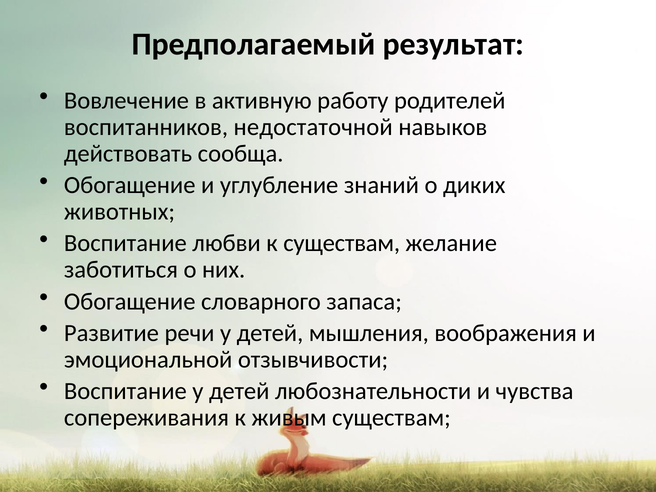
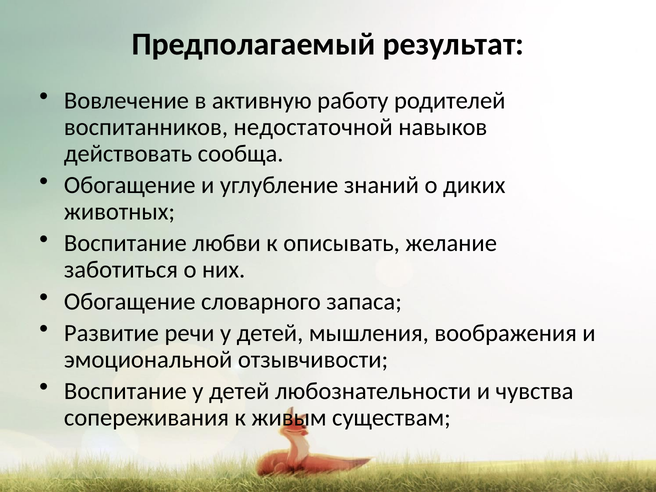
к существам: существам -> описывать
